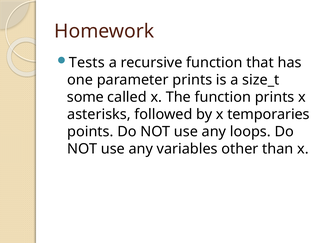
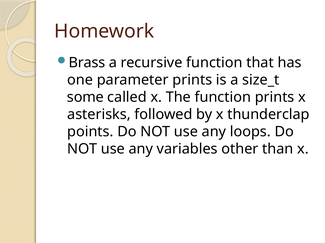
Tests: Tests -> Brass
temporaries: temporaries -> thunderclap
